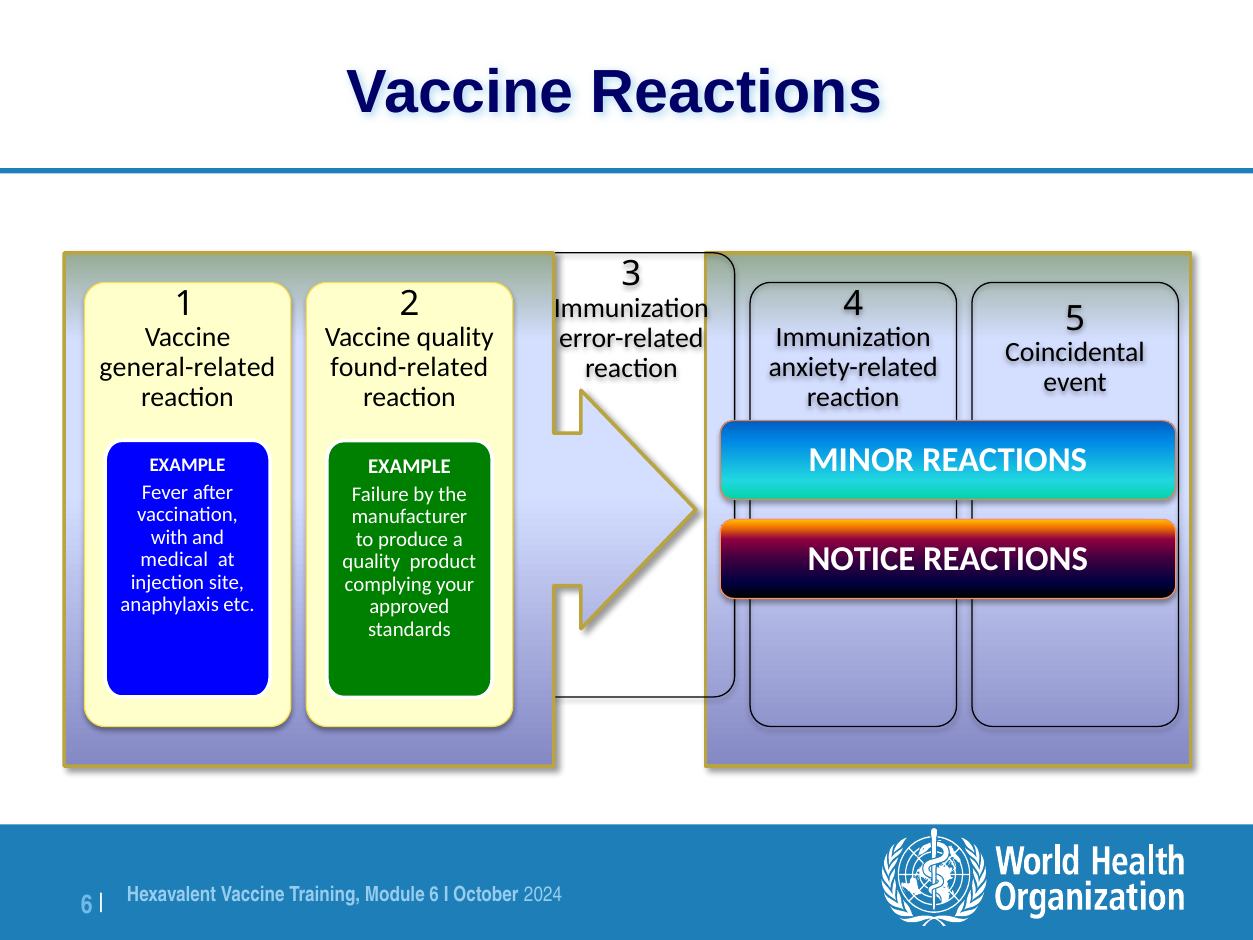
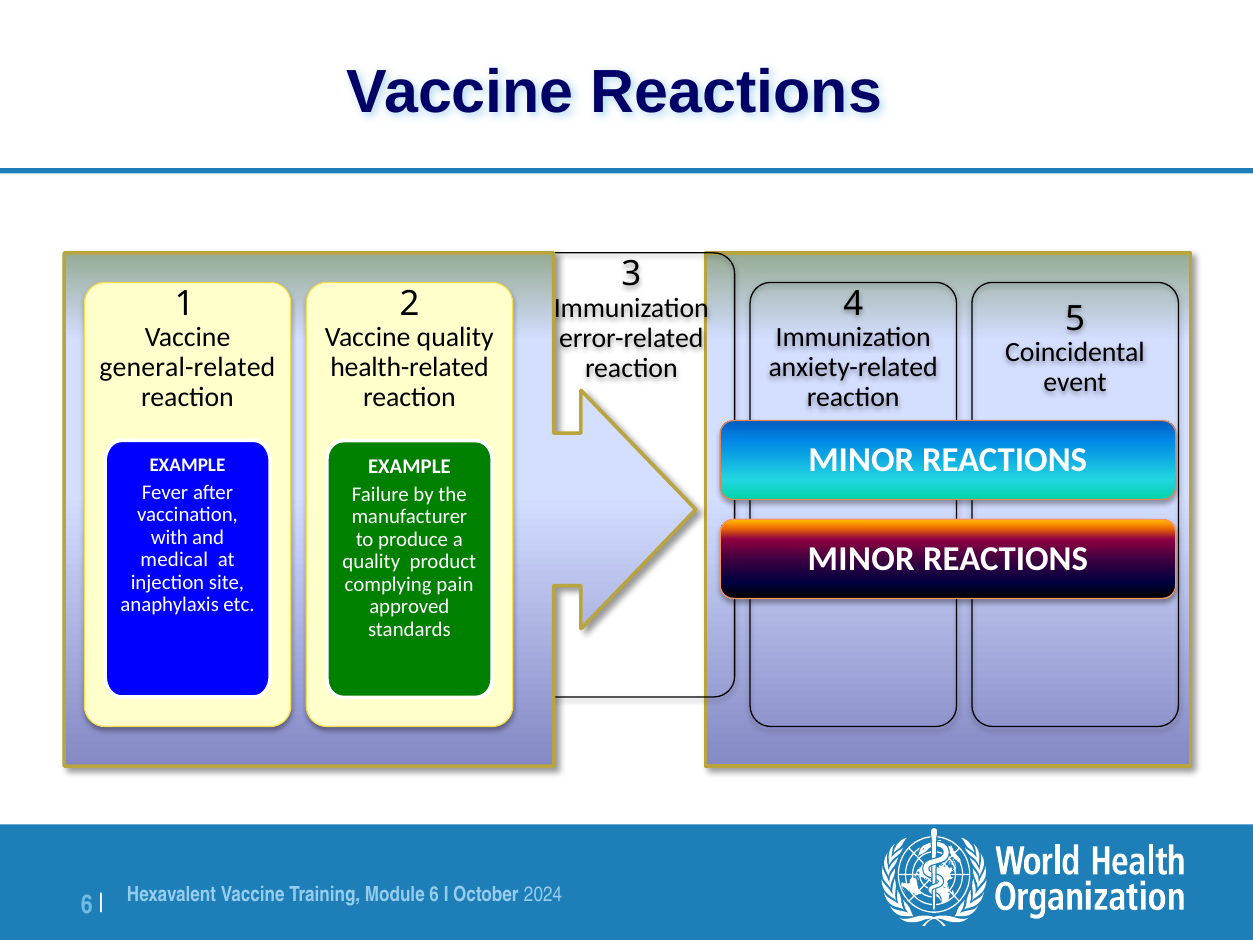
found-related: found-related -> health-related
NOTICE at (861, 559): NOTICE -> MINOR
your: your -> pain
